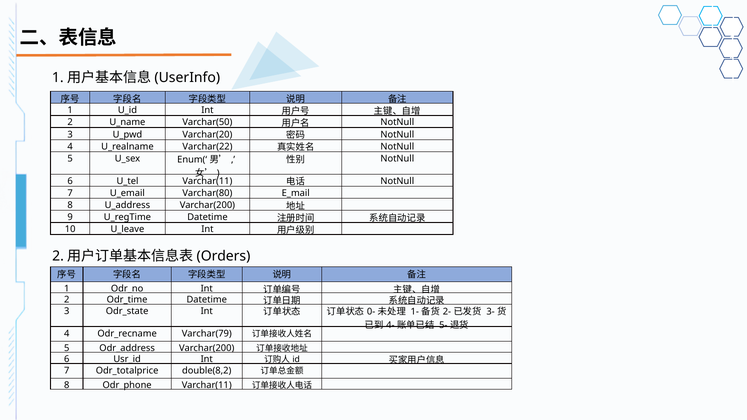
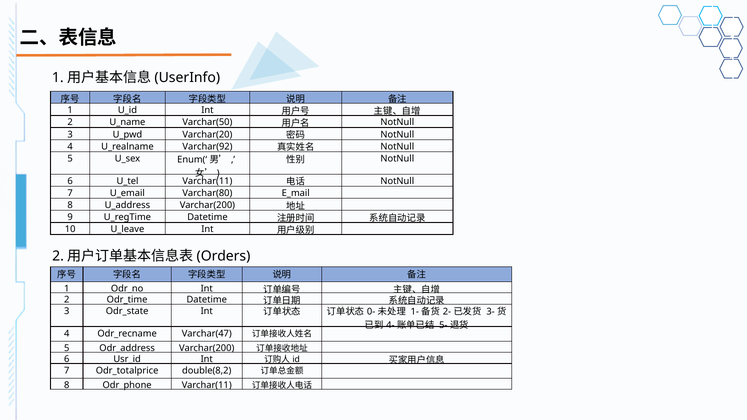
Varchar(22: Varchar(22 -> Varchar(92
Varchar(79: Varchar(79 -> Varchar(47
